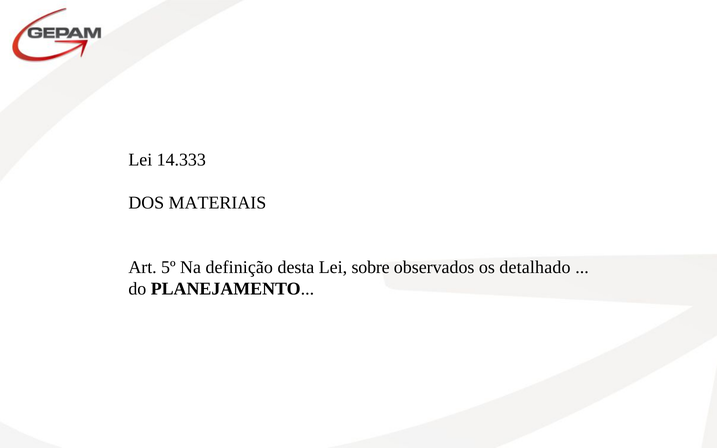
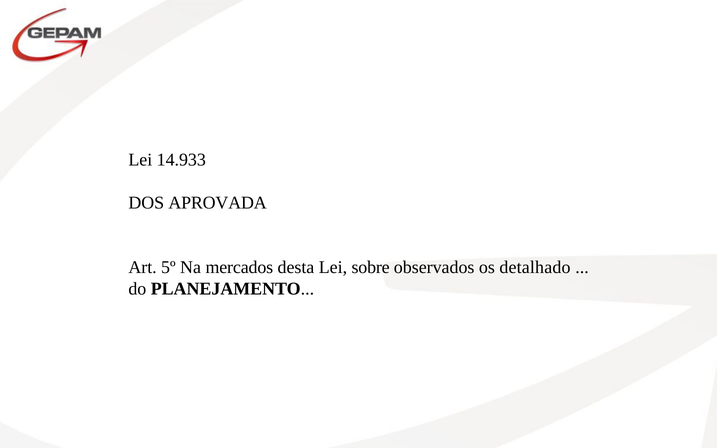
14.333: 14.333 -> 14.933
MATERIAIS: MATERIAIS -> APROVADA
definição: definição -> mercados
